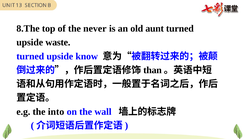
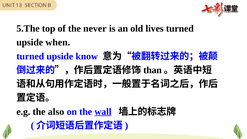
8.The: 8.The -> 5.The
aunt: aunt -> lives
waste: waste -> when
into: into -> also
wall underline: none -> present
